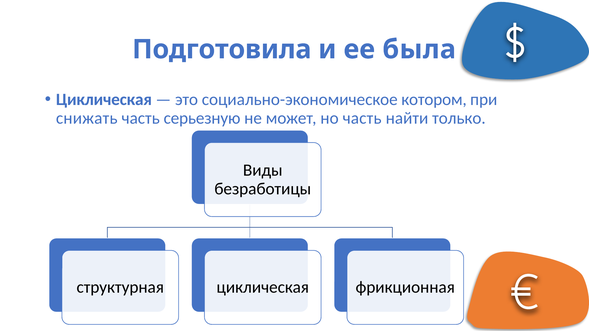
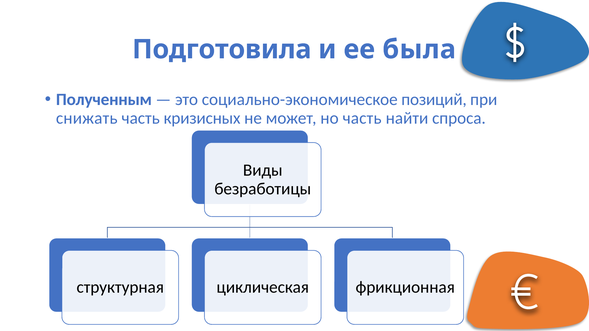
Циклическая at (104, 100): Циклическая -> Полученным
котором: котором -> позиций
серьезную: серьезную -> кризисных
только: только -> спроса
